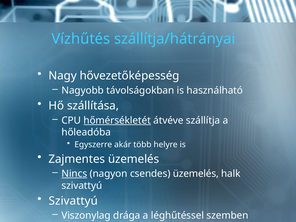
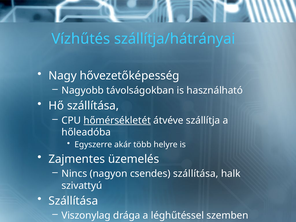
Nincs underline: present -> none
csendes üzemelés: üzemelés -> szállítása
Szivattyú at (73, 201): Szivattyú -> Szállítása
